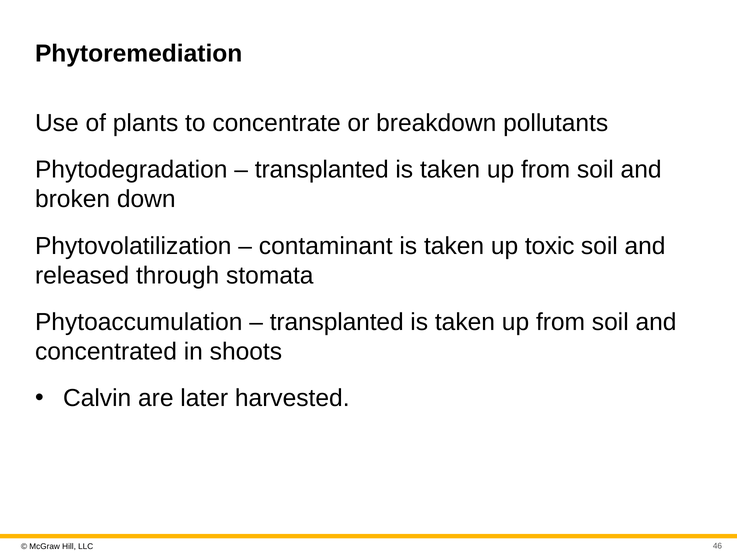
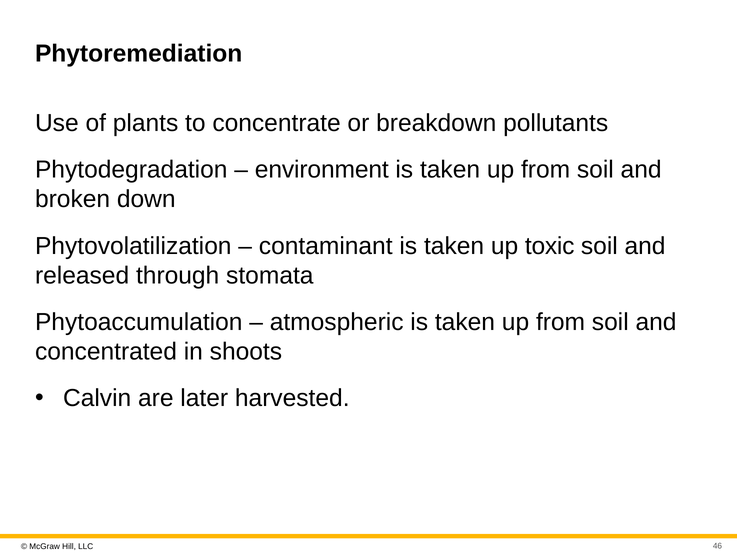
transplanted at (322, 170): transplanted -> environment
transplanted at (337, 322): transplanted -> atmospheric
